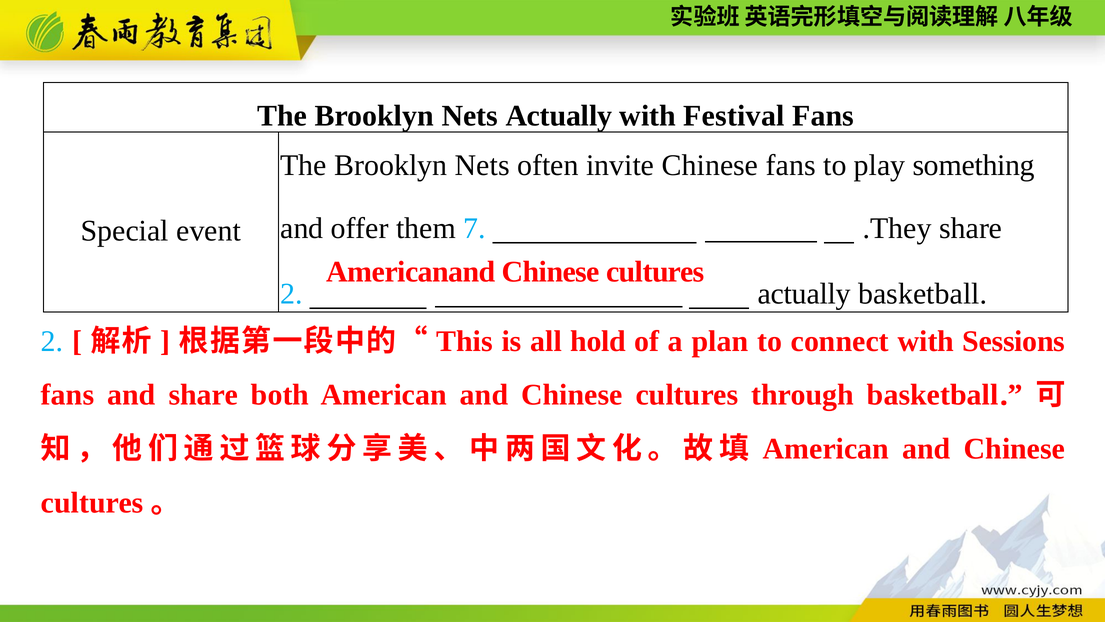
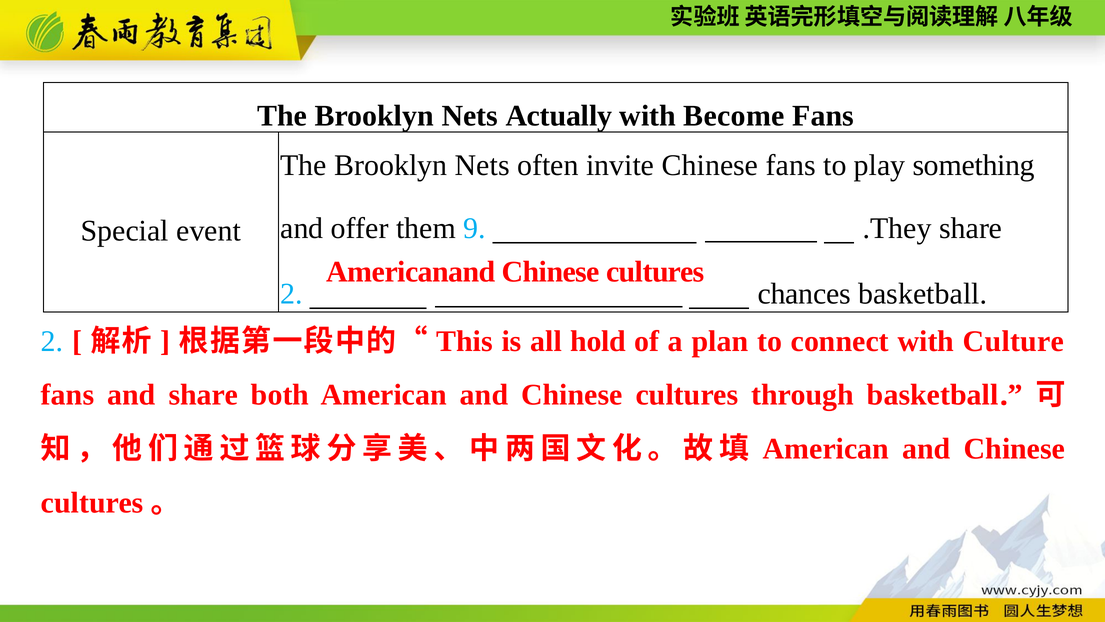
Festival: Festival -> Become
7: 7 -> 9
actually at (804, 294): actually -> chances
Sessions: Sessions -> Culture
